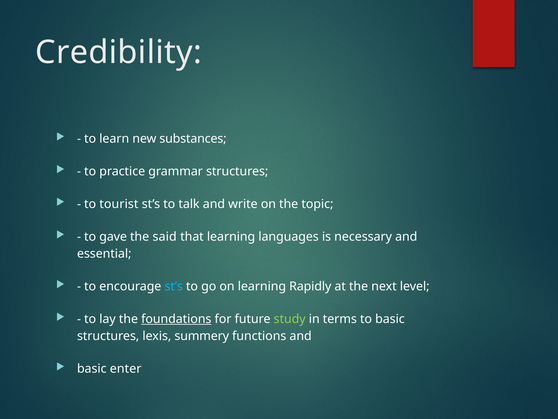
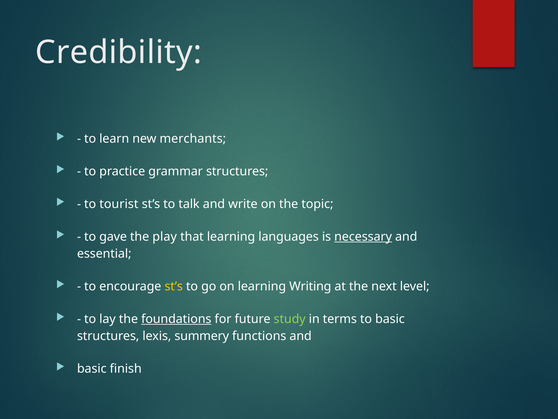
substances: substances -> merchants
said: said -> play
necessary underline: none -> present
st’s at (174, 286) colour: light blue -> yellow
Rapidly: Rapidly -> Writing
enter: enter -> finish
